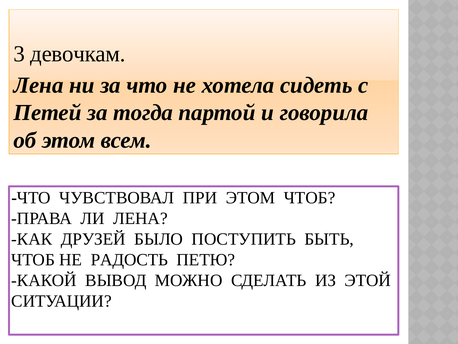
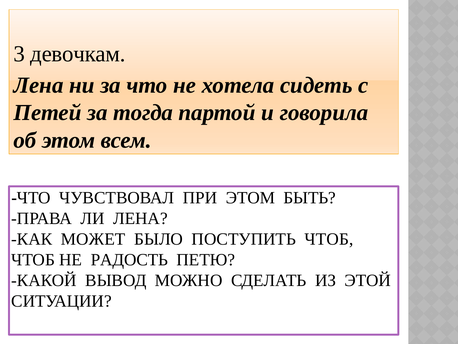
ЭТОМ ЧТОБ: ЧТОБ -> БЫТЬ
ДРУЗЕЙ: ДРУЗЕЙ -> МОЖЕТ
ПОСТУПИТЬ БЫТЬ: БЫТЬ -> ЧТОБ
